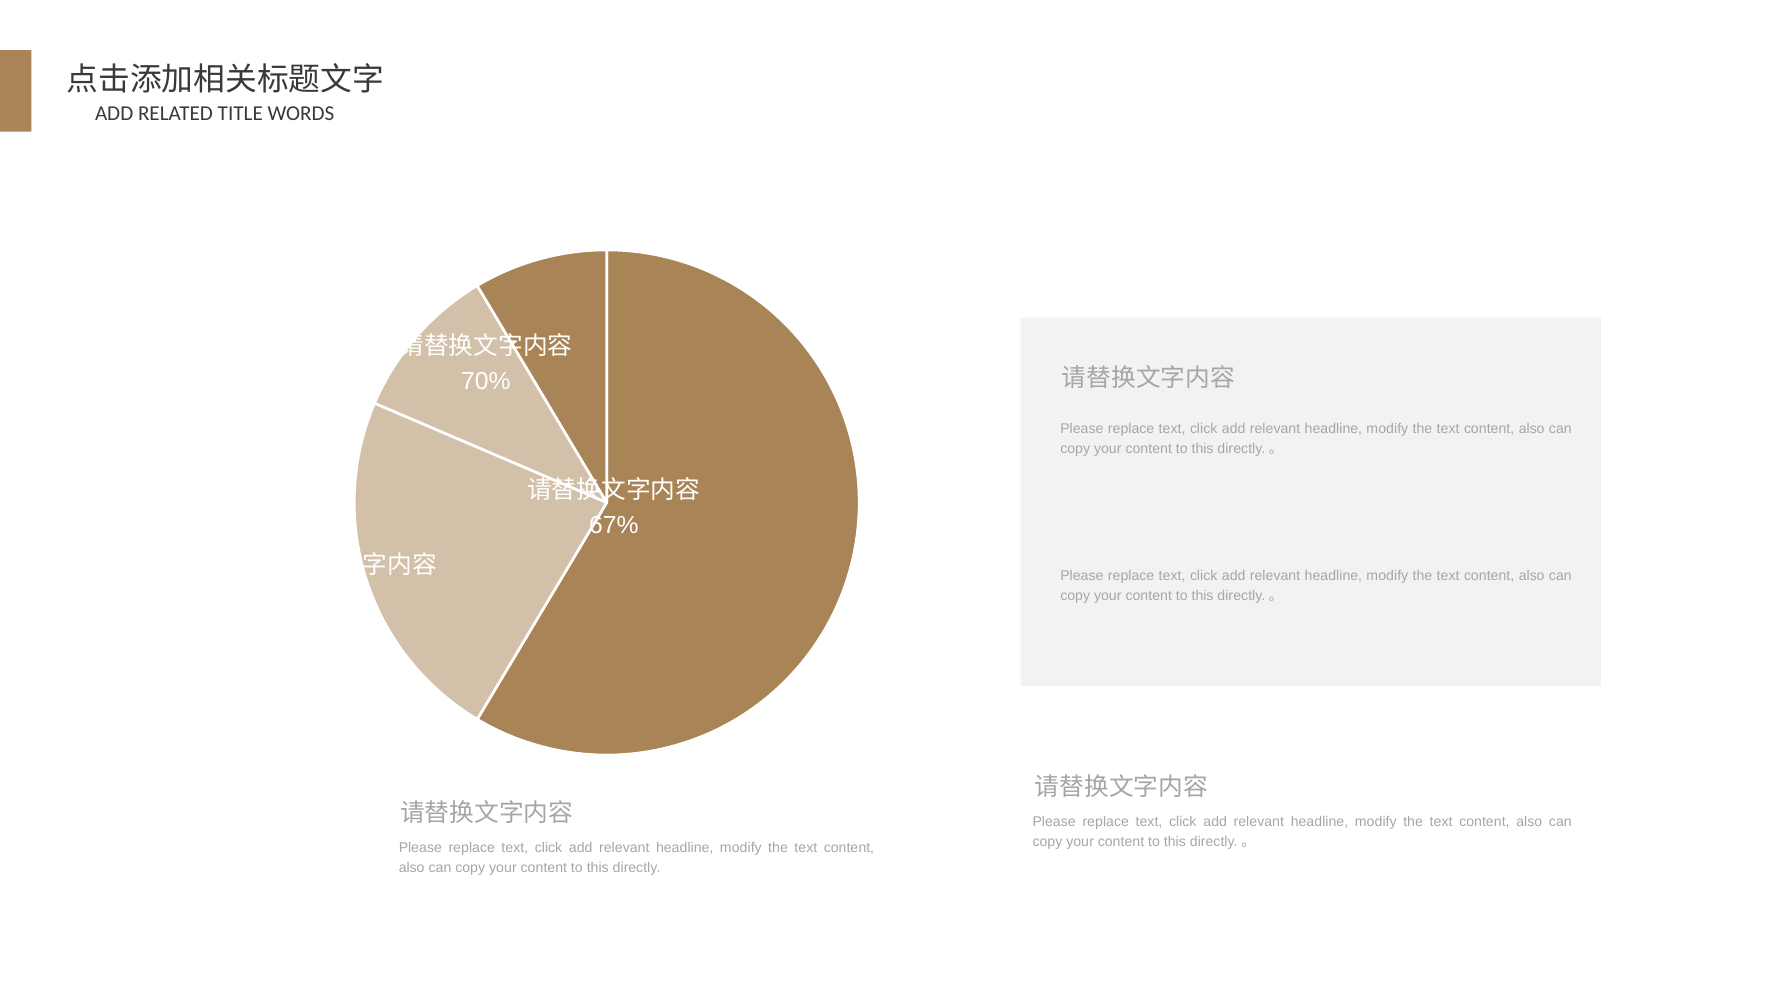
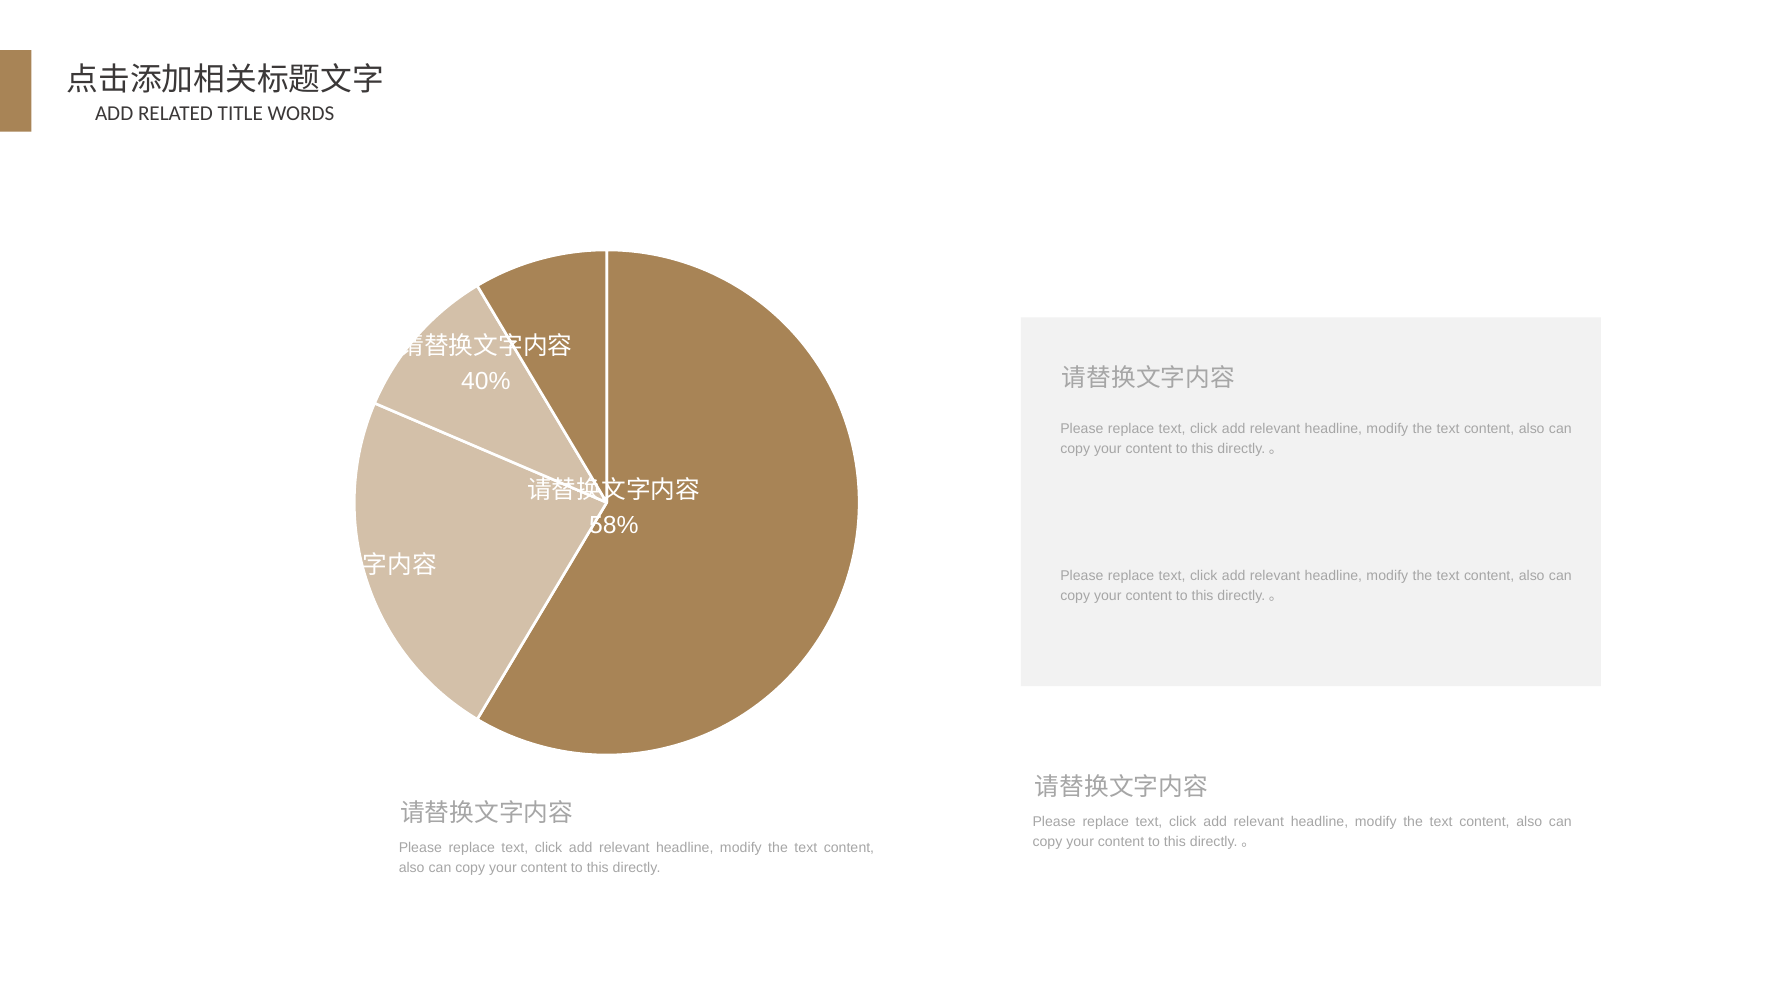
70%: 70% -> 40%
67%: 67% -> 58%
